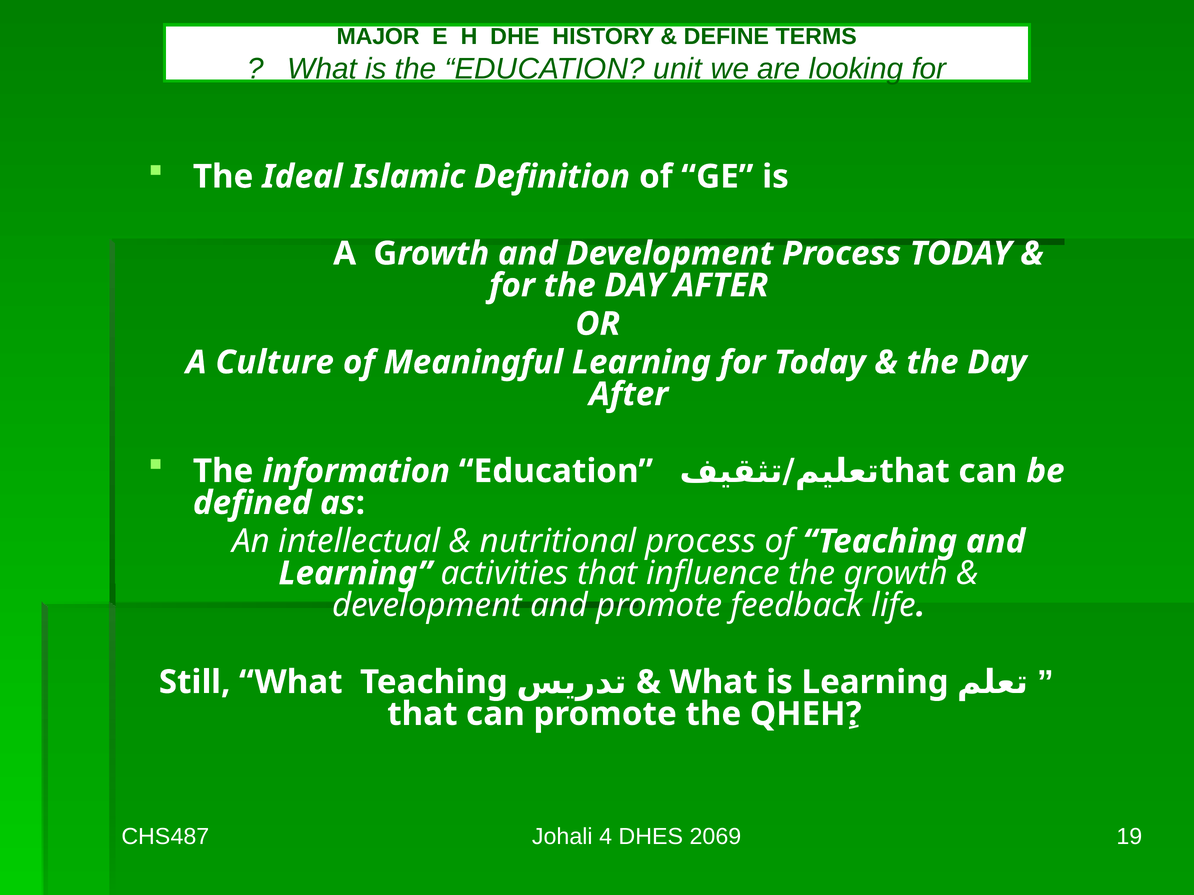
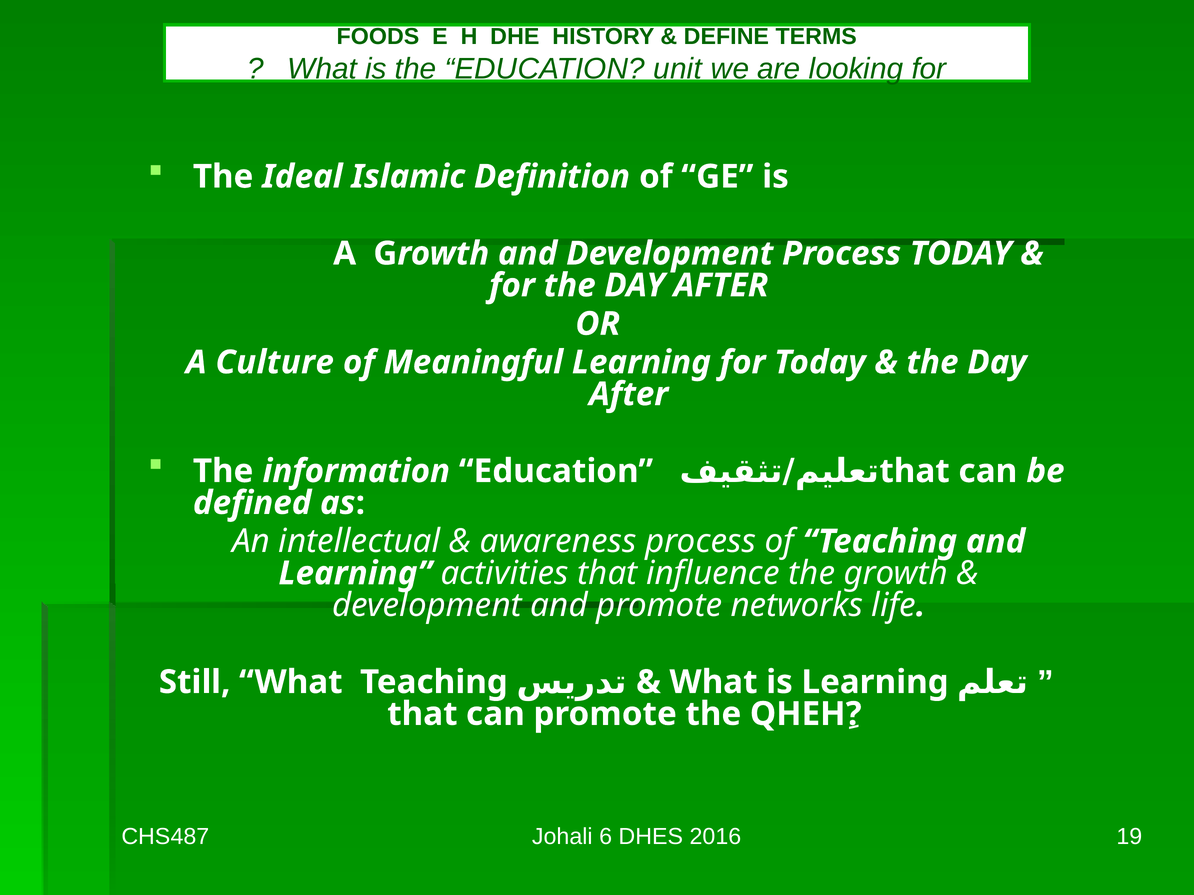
MAJOR: MAJOR -> FOODS
nutritional: nutritional -> awareness
feedback: feedback -> networks
4: 4 -> 6
2069: 2069 -> 2016
